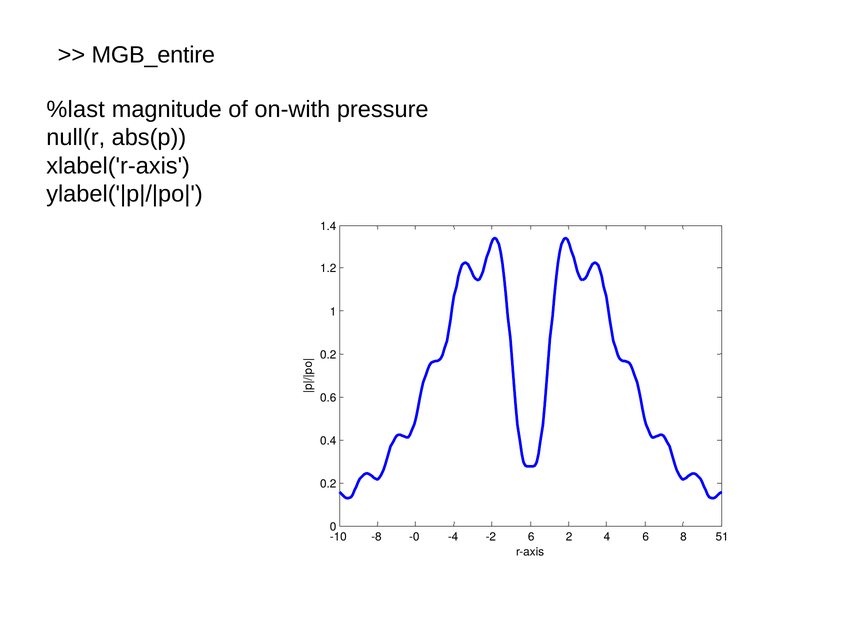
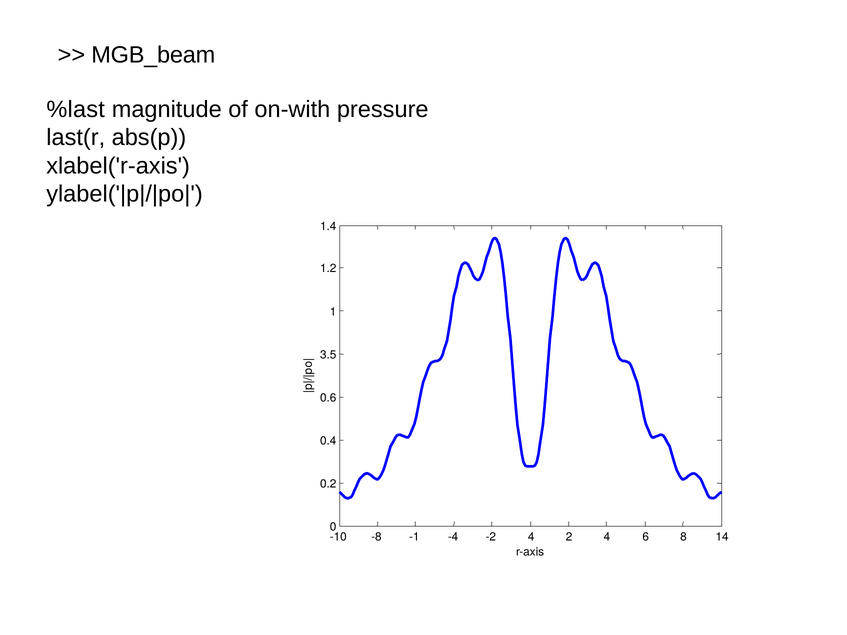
MGB_entire: MGB_entire -> MGB_beam
null(r: null(r -> last(r
0.2 at (328, 355): 0.2 -> 3.5
-0: -0 -> -1
-2 6: 6 -> 4
51: 51 -> 14
